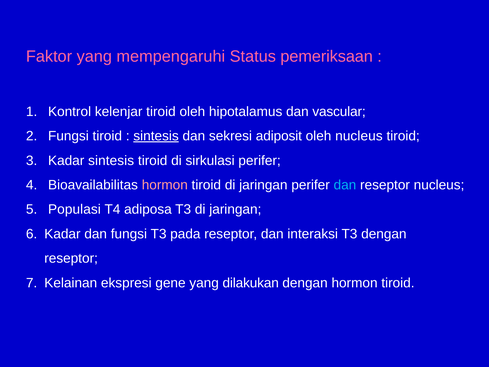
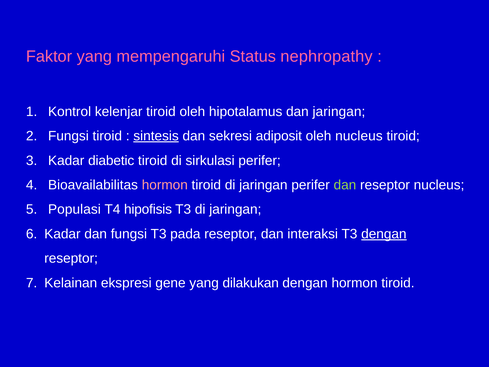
pemeriksaan: pemeriksaan -> nephropathy
dan vascular: vascular -> jaringan
Kadar sintesis: sintesis -> diabetic
dan at (345, 185) colour: light blue -> light green
adiposa: adiposa -> hipofisis
dengan at (384, 234) underline: none -> present
